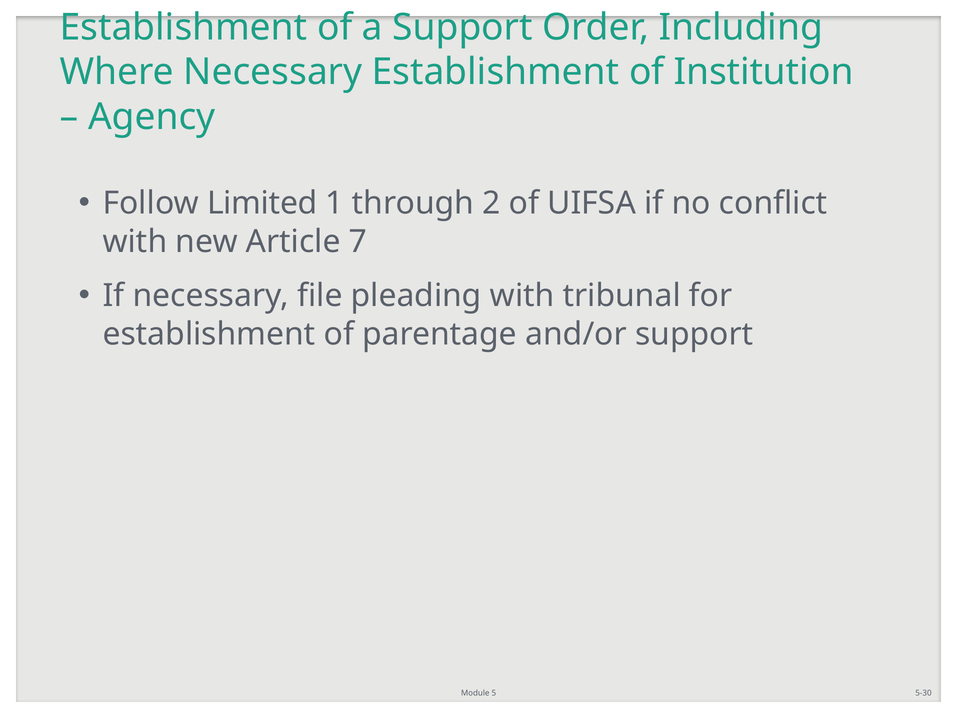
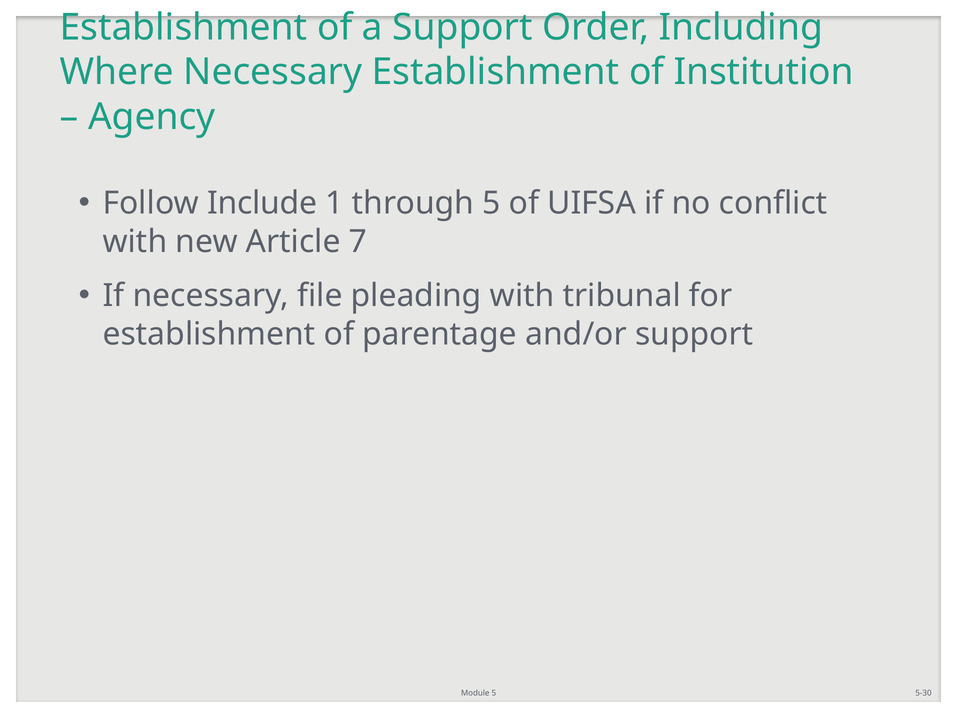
Limited: Limited -> Include
through 2: 2 -> 5
